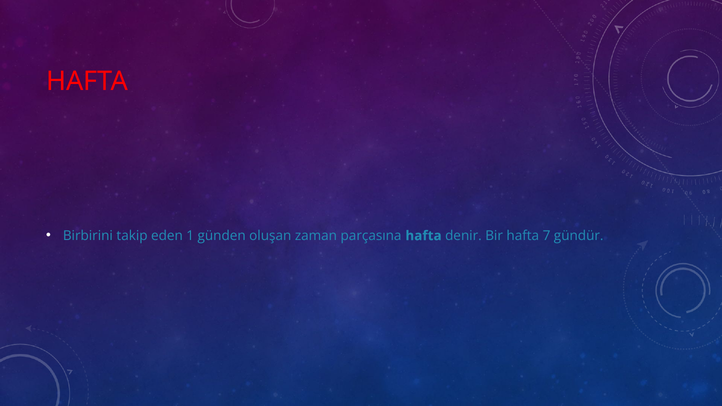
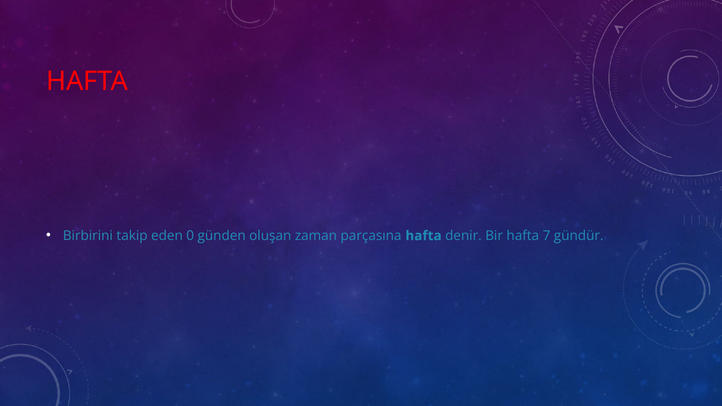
1: 1 -> 0
